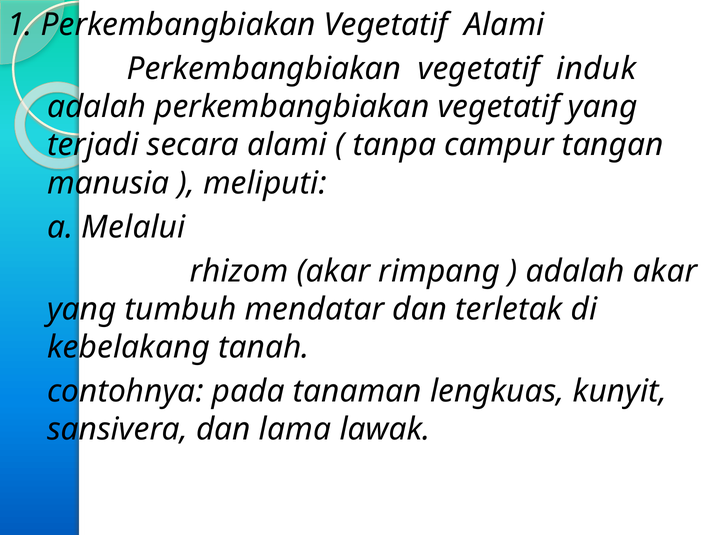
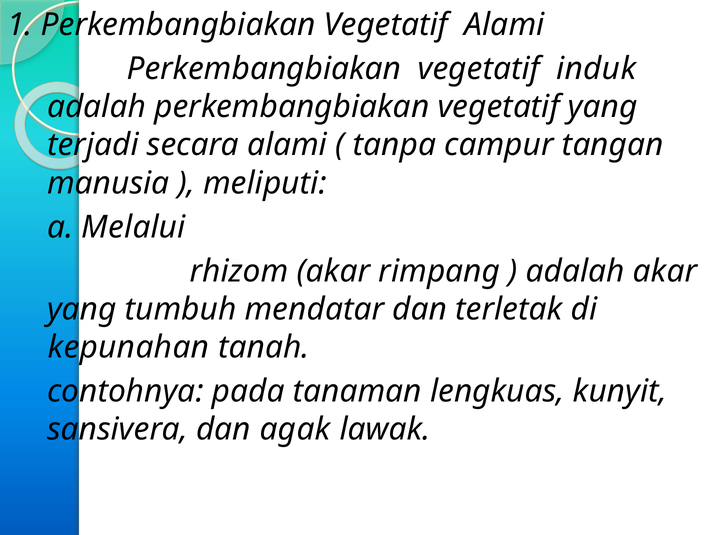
kebelakang: kebelakang -> kepunahan
lama: lama -> agak
